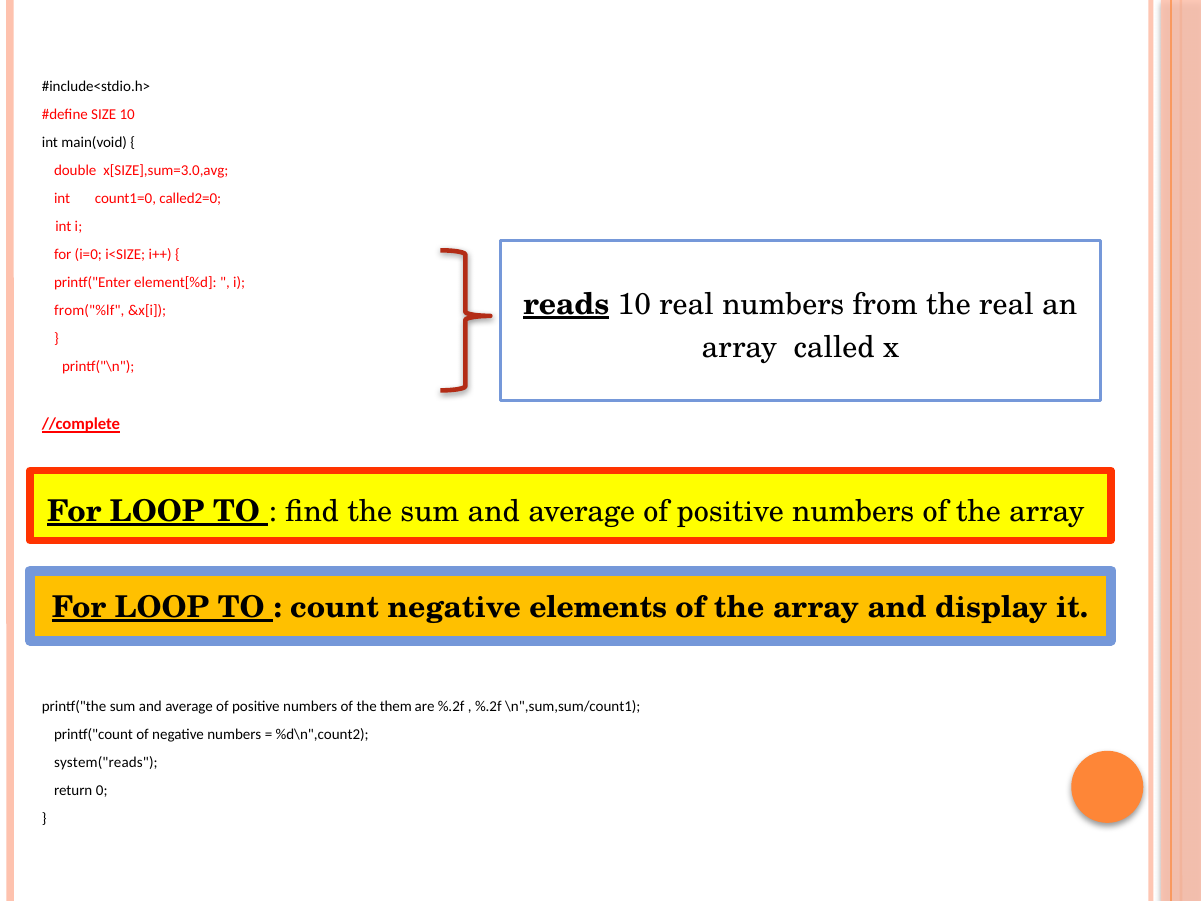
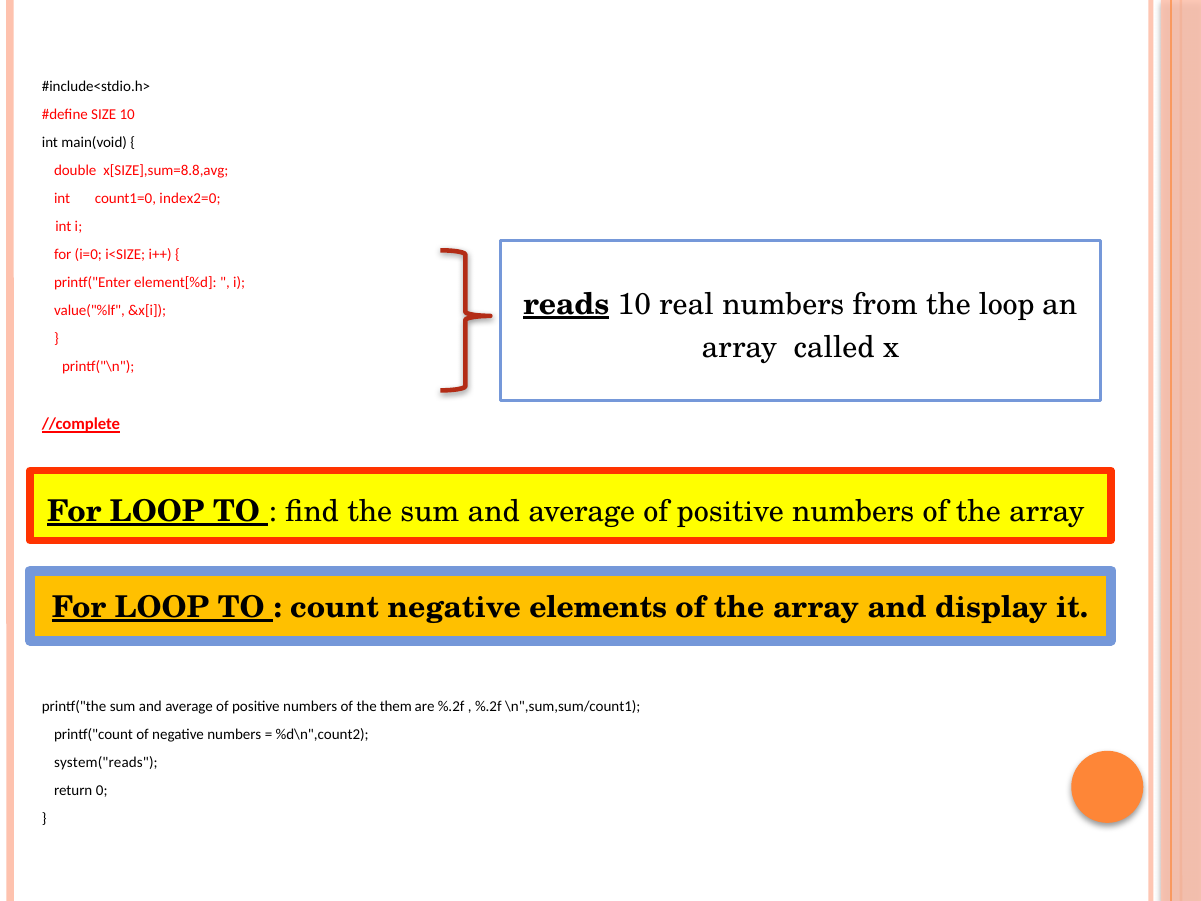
x[SIZE],sum=3.0,avg: x[SIZE],sum=3.0,avg -> x[SIZE],sum=8.8,avg
called2=0: called2=0 -> index2=0
the real: real -> loop
from("%lf: from("%lf -> value("%lf
